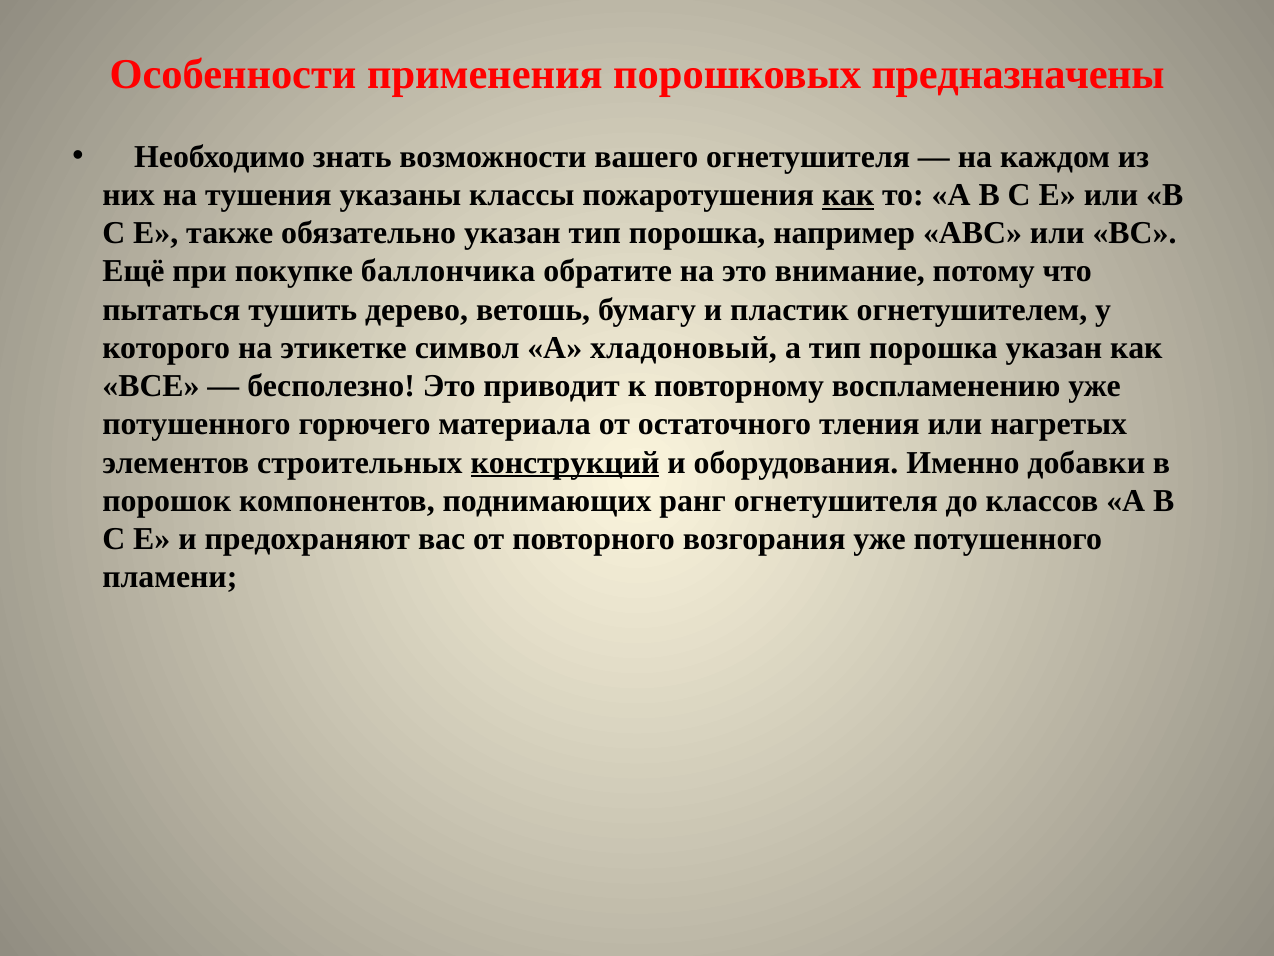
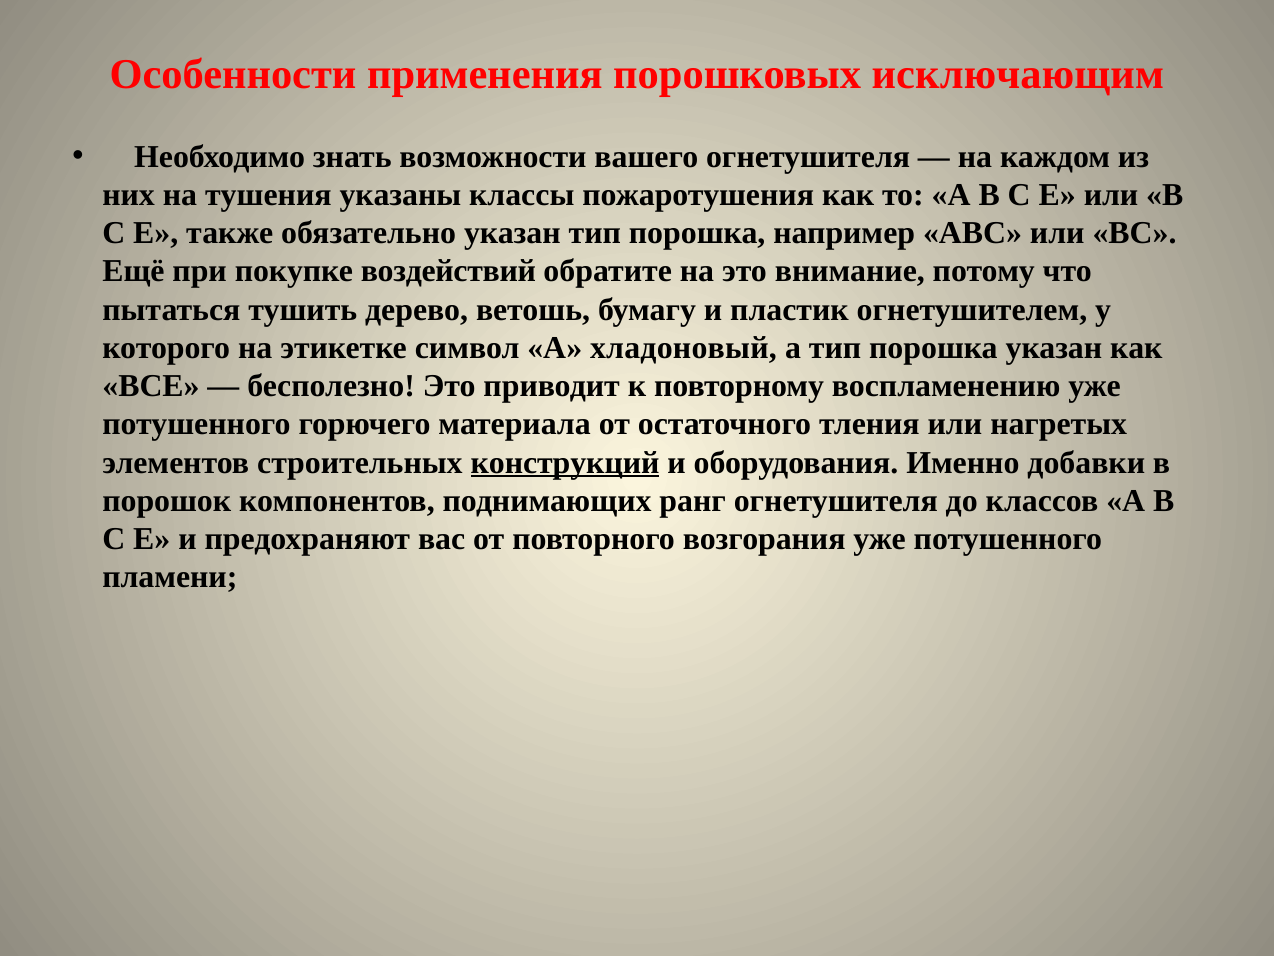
предназначены: предназначены -> исключающим
как at (848, 195) underline: present -> none
баллончика: баллончика -> воздействий
